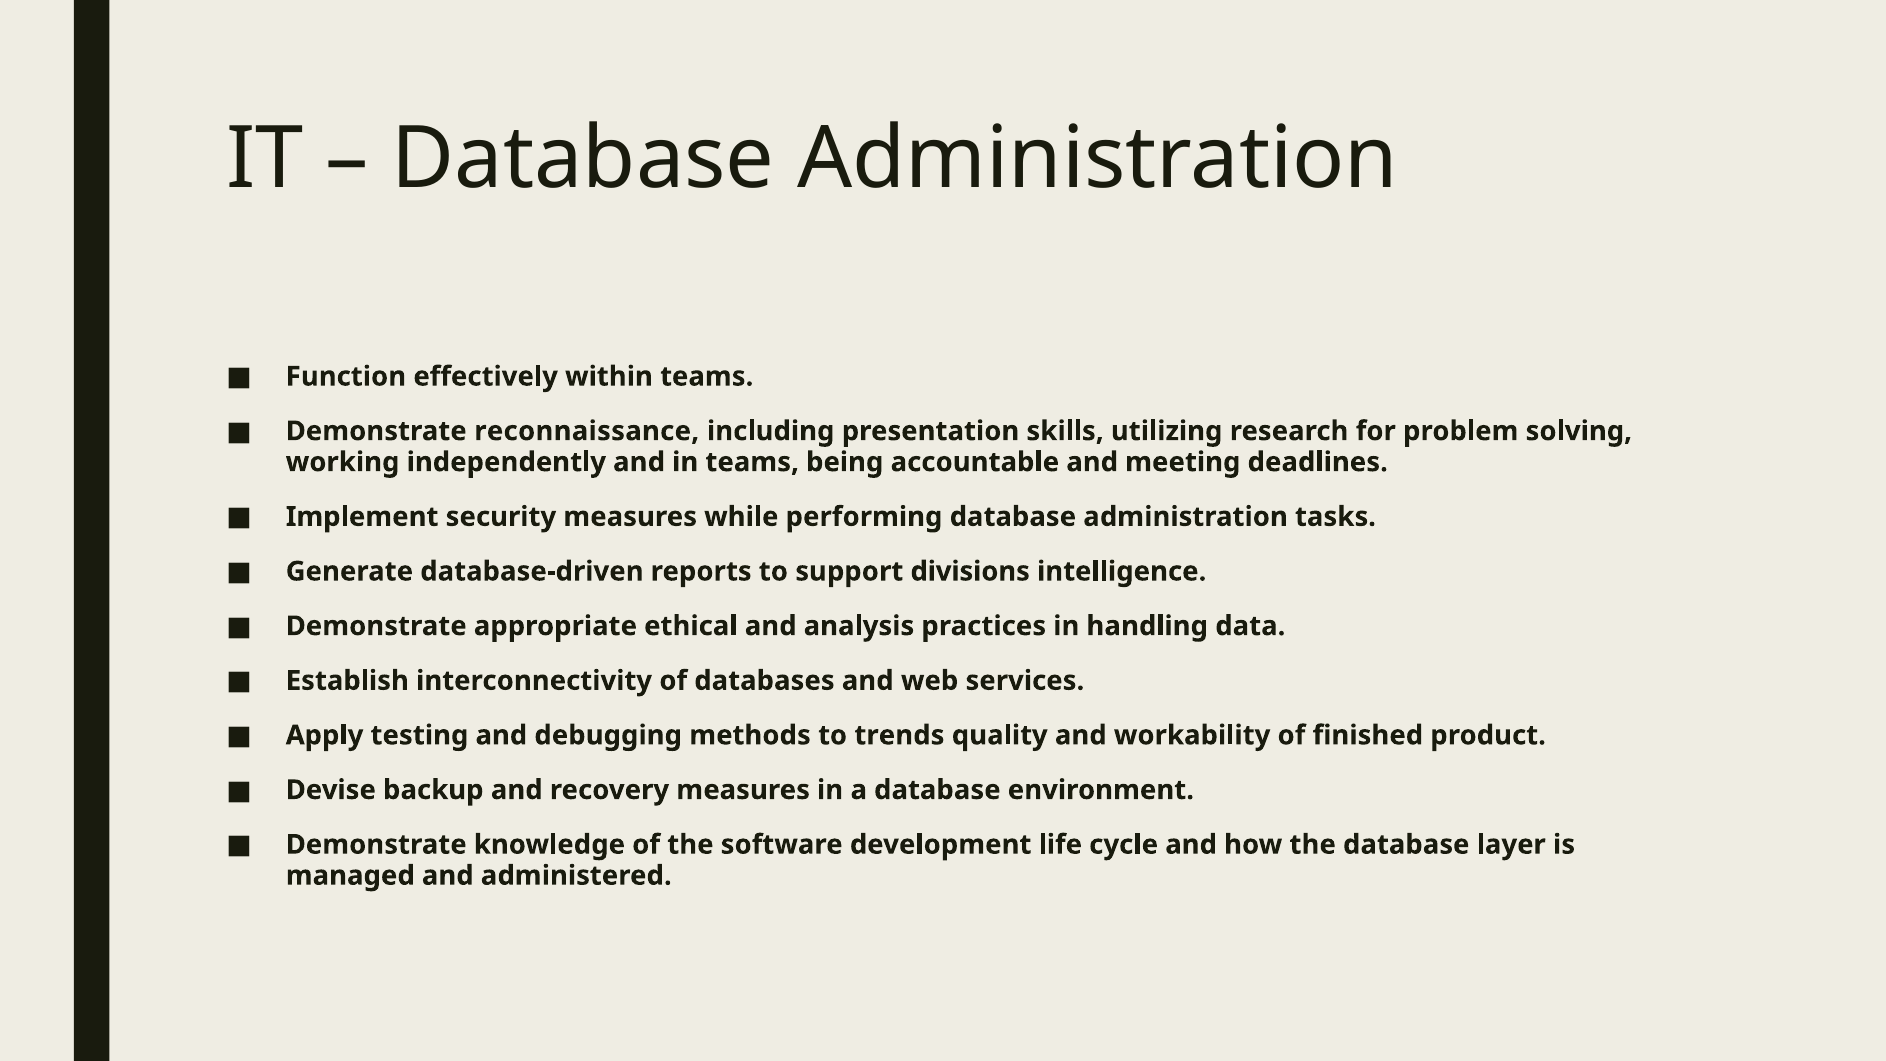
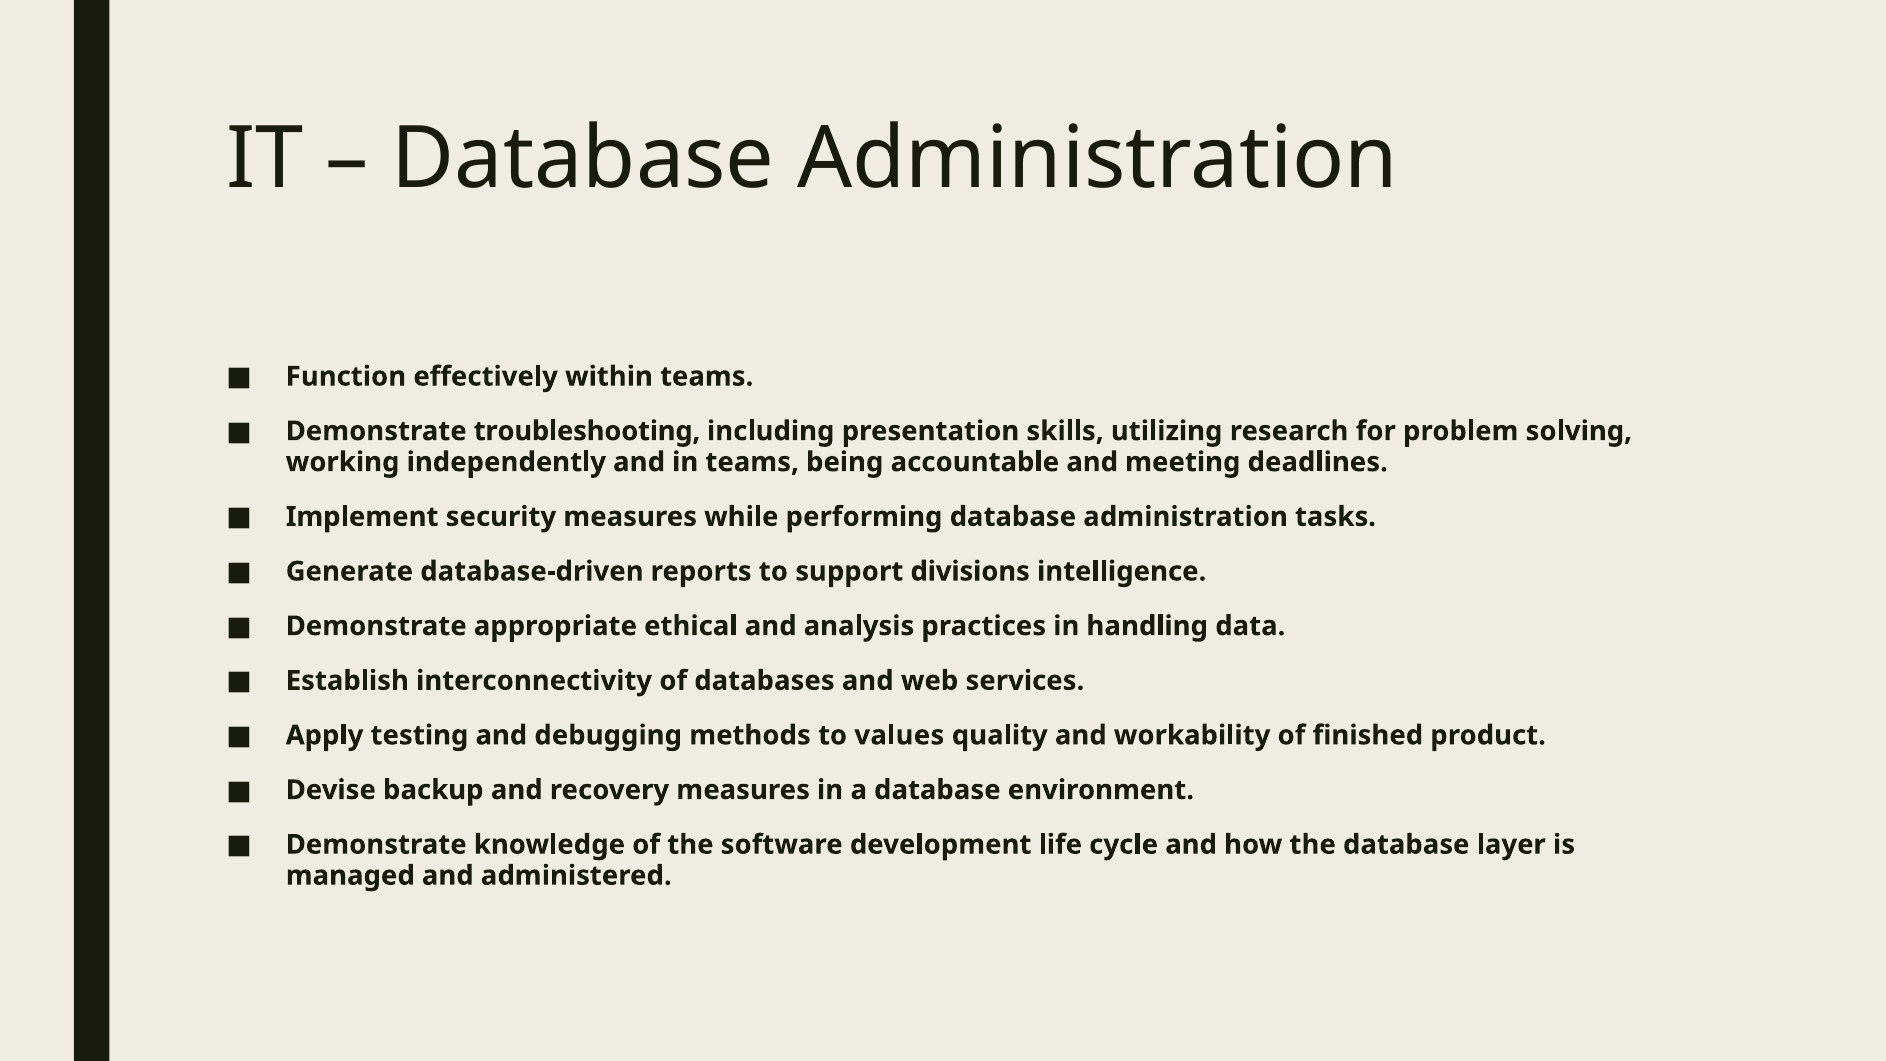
reconnaissance: reconnaissance -> troubleshooting
trends: trends -> values
